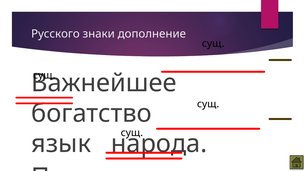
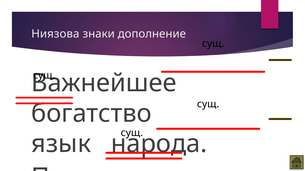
Русского: Русского -> Ниязова
